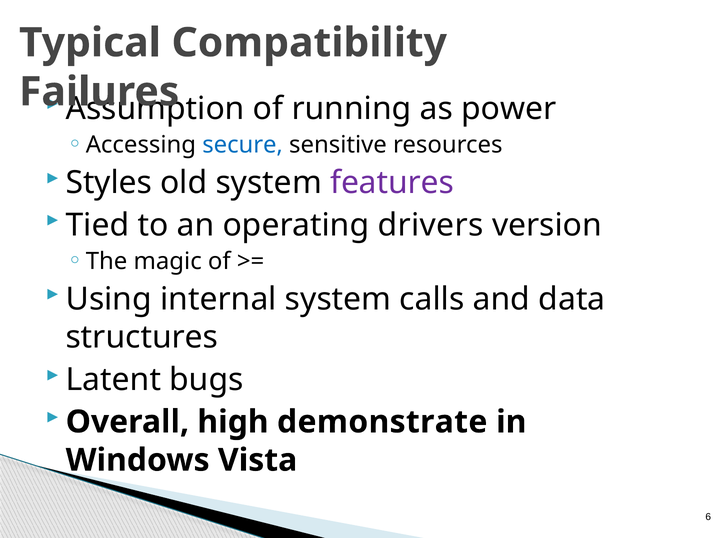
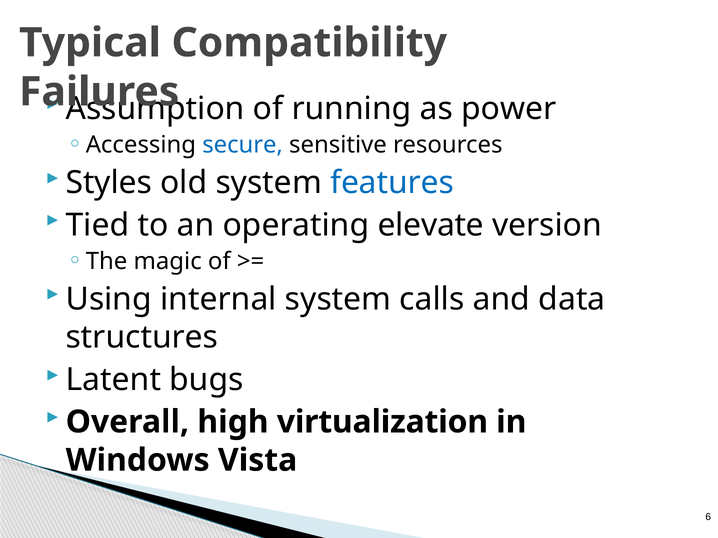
features colour: purple -> blue
drivers: drivers -> elevate
demonstrate: demonstrate -> virtualization
